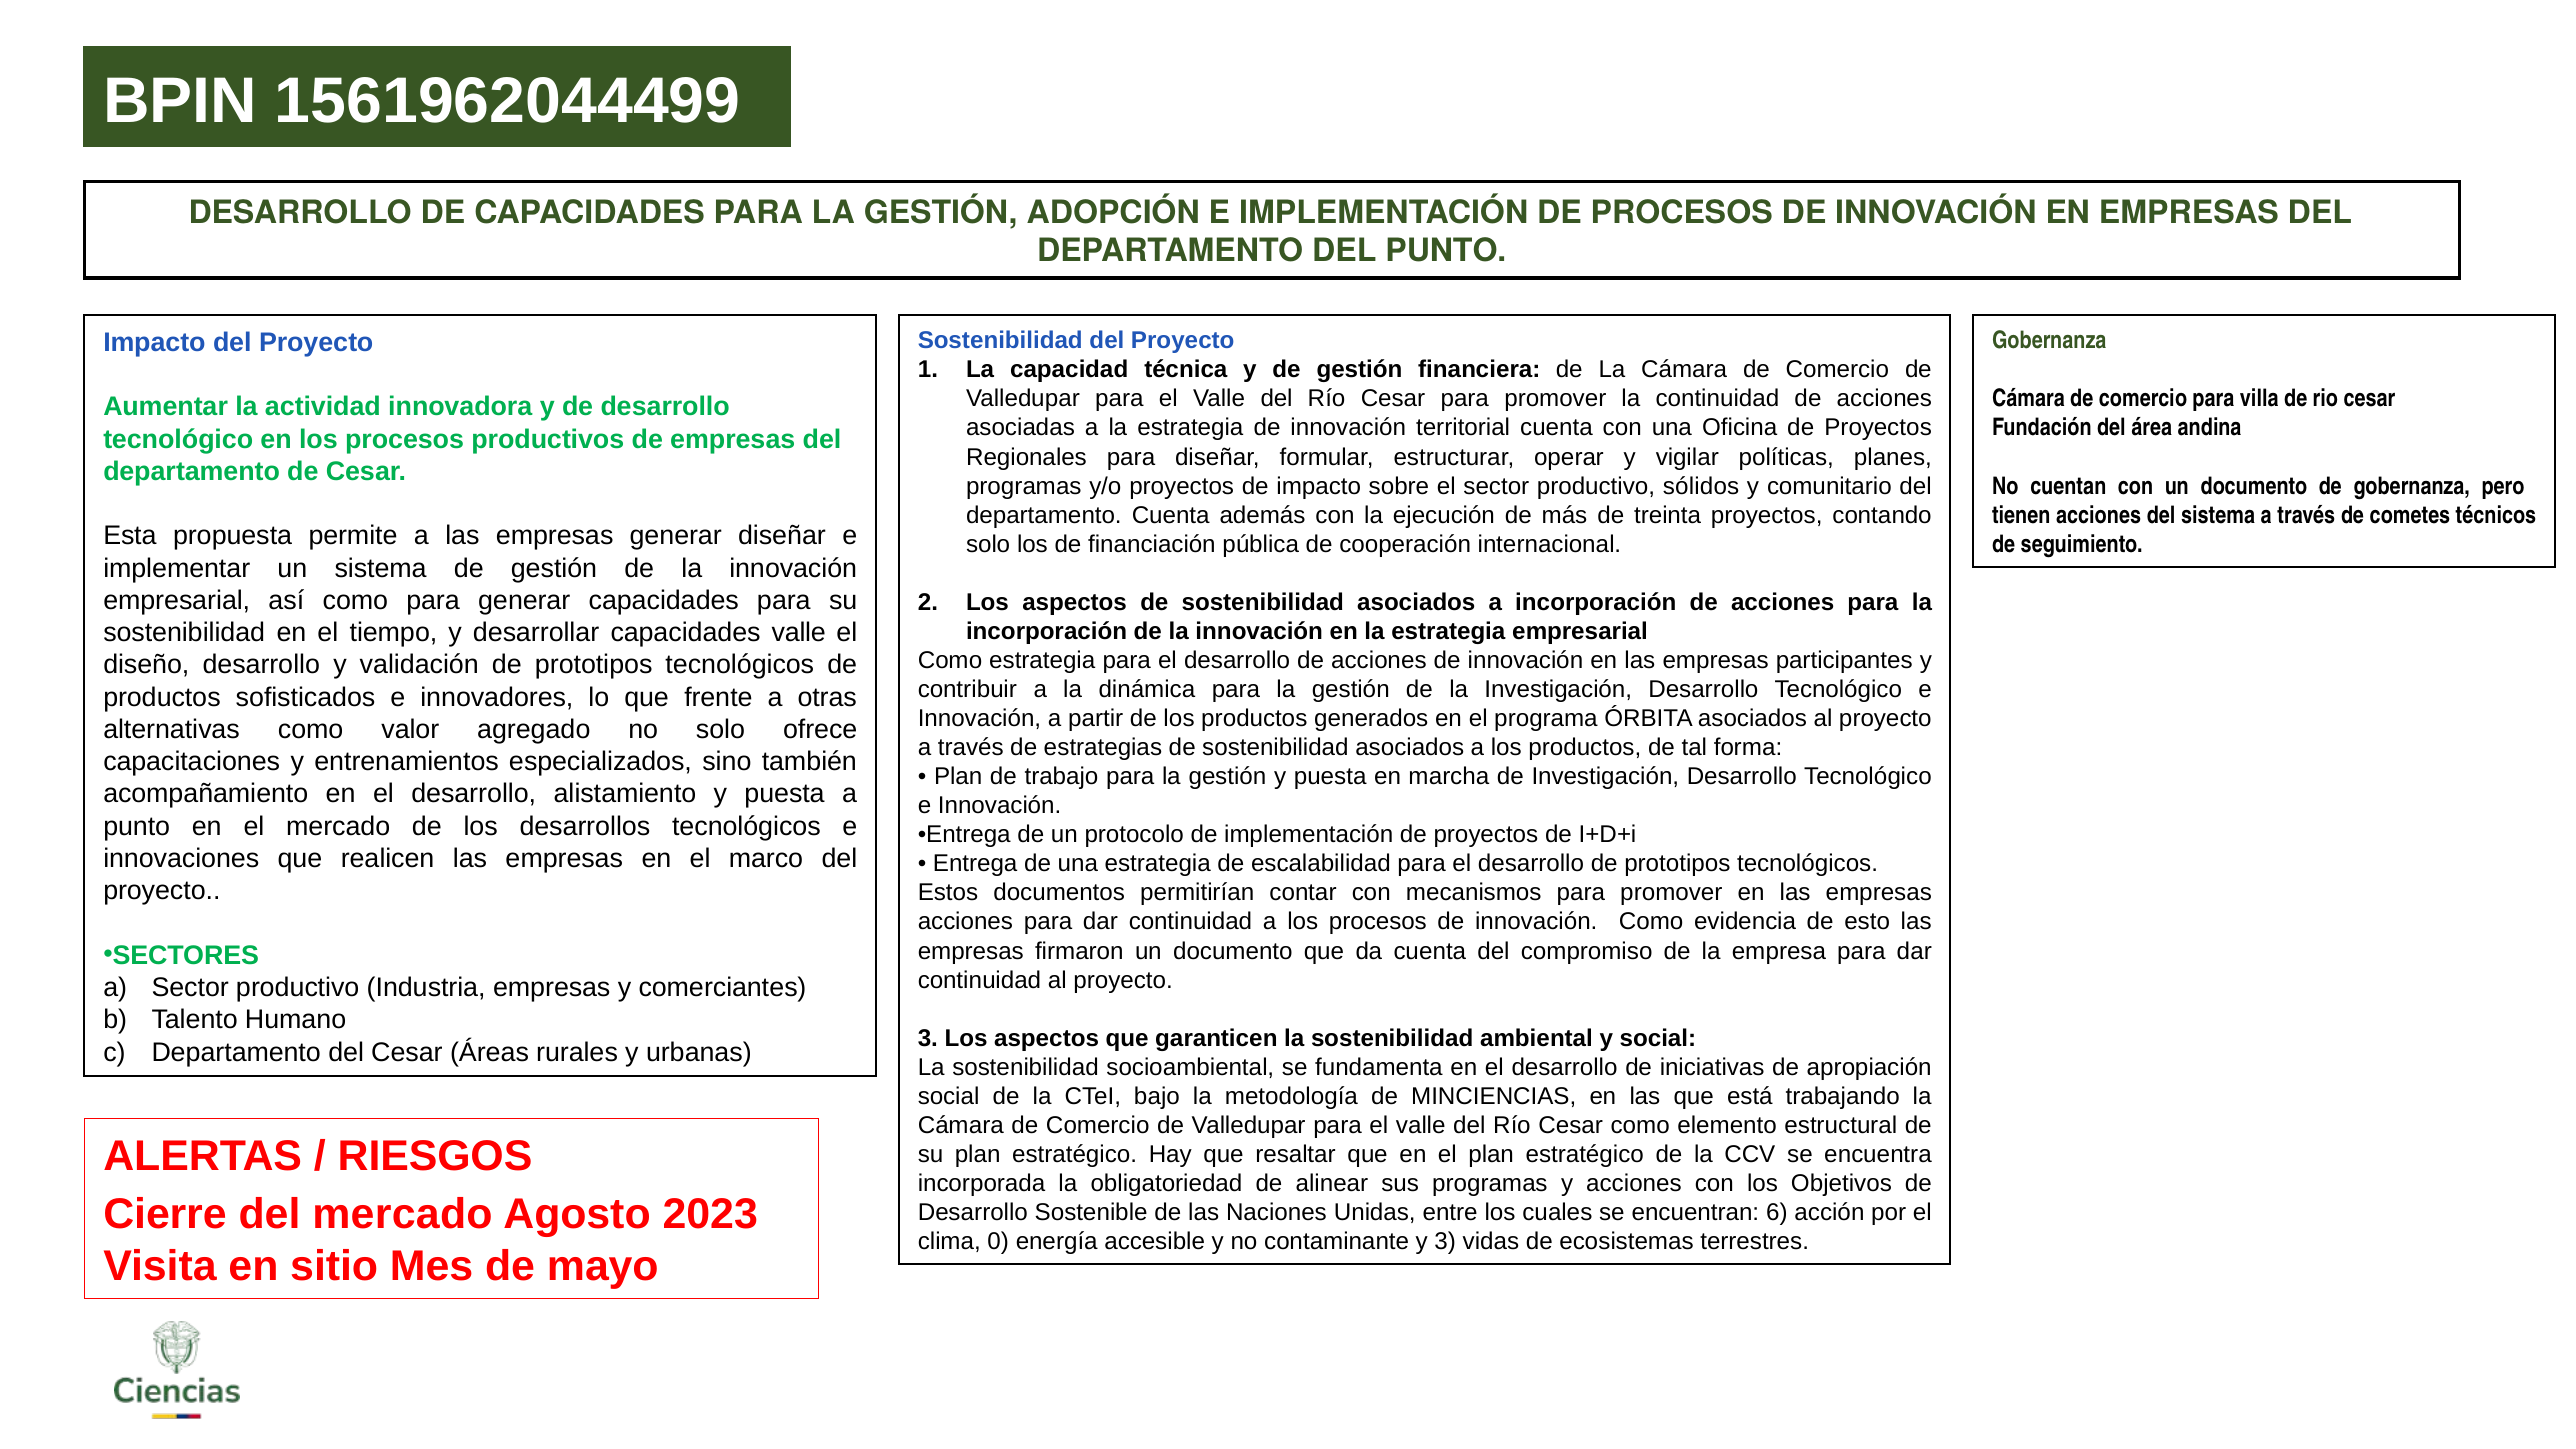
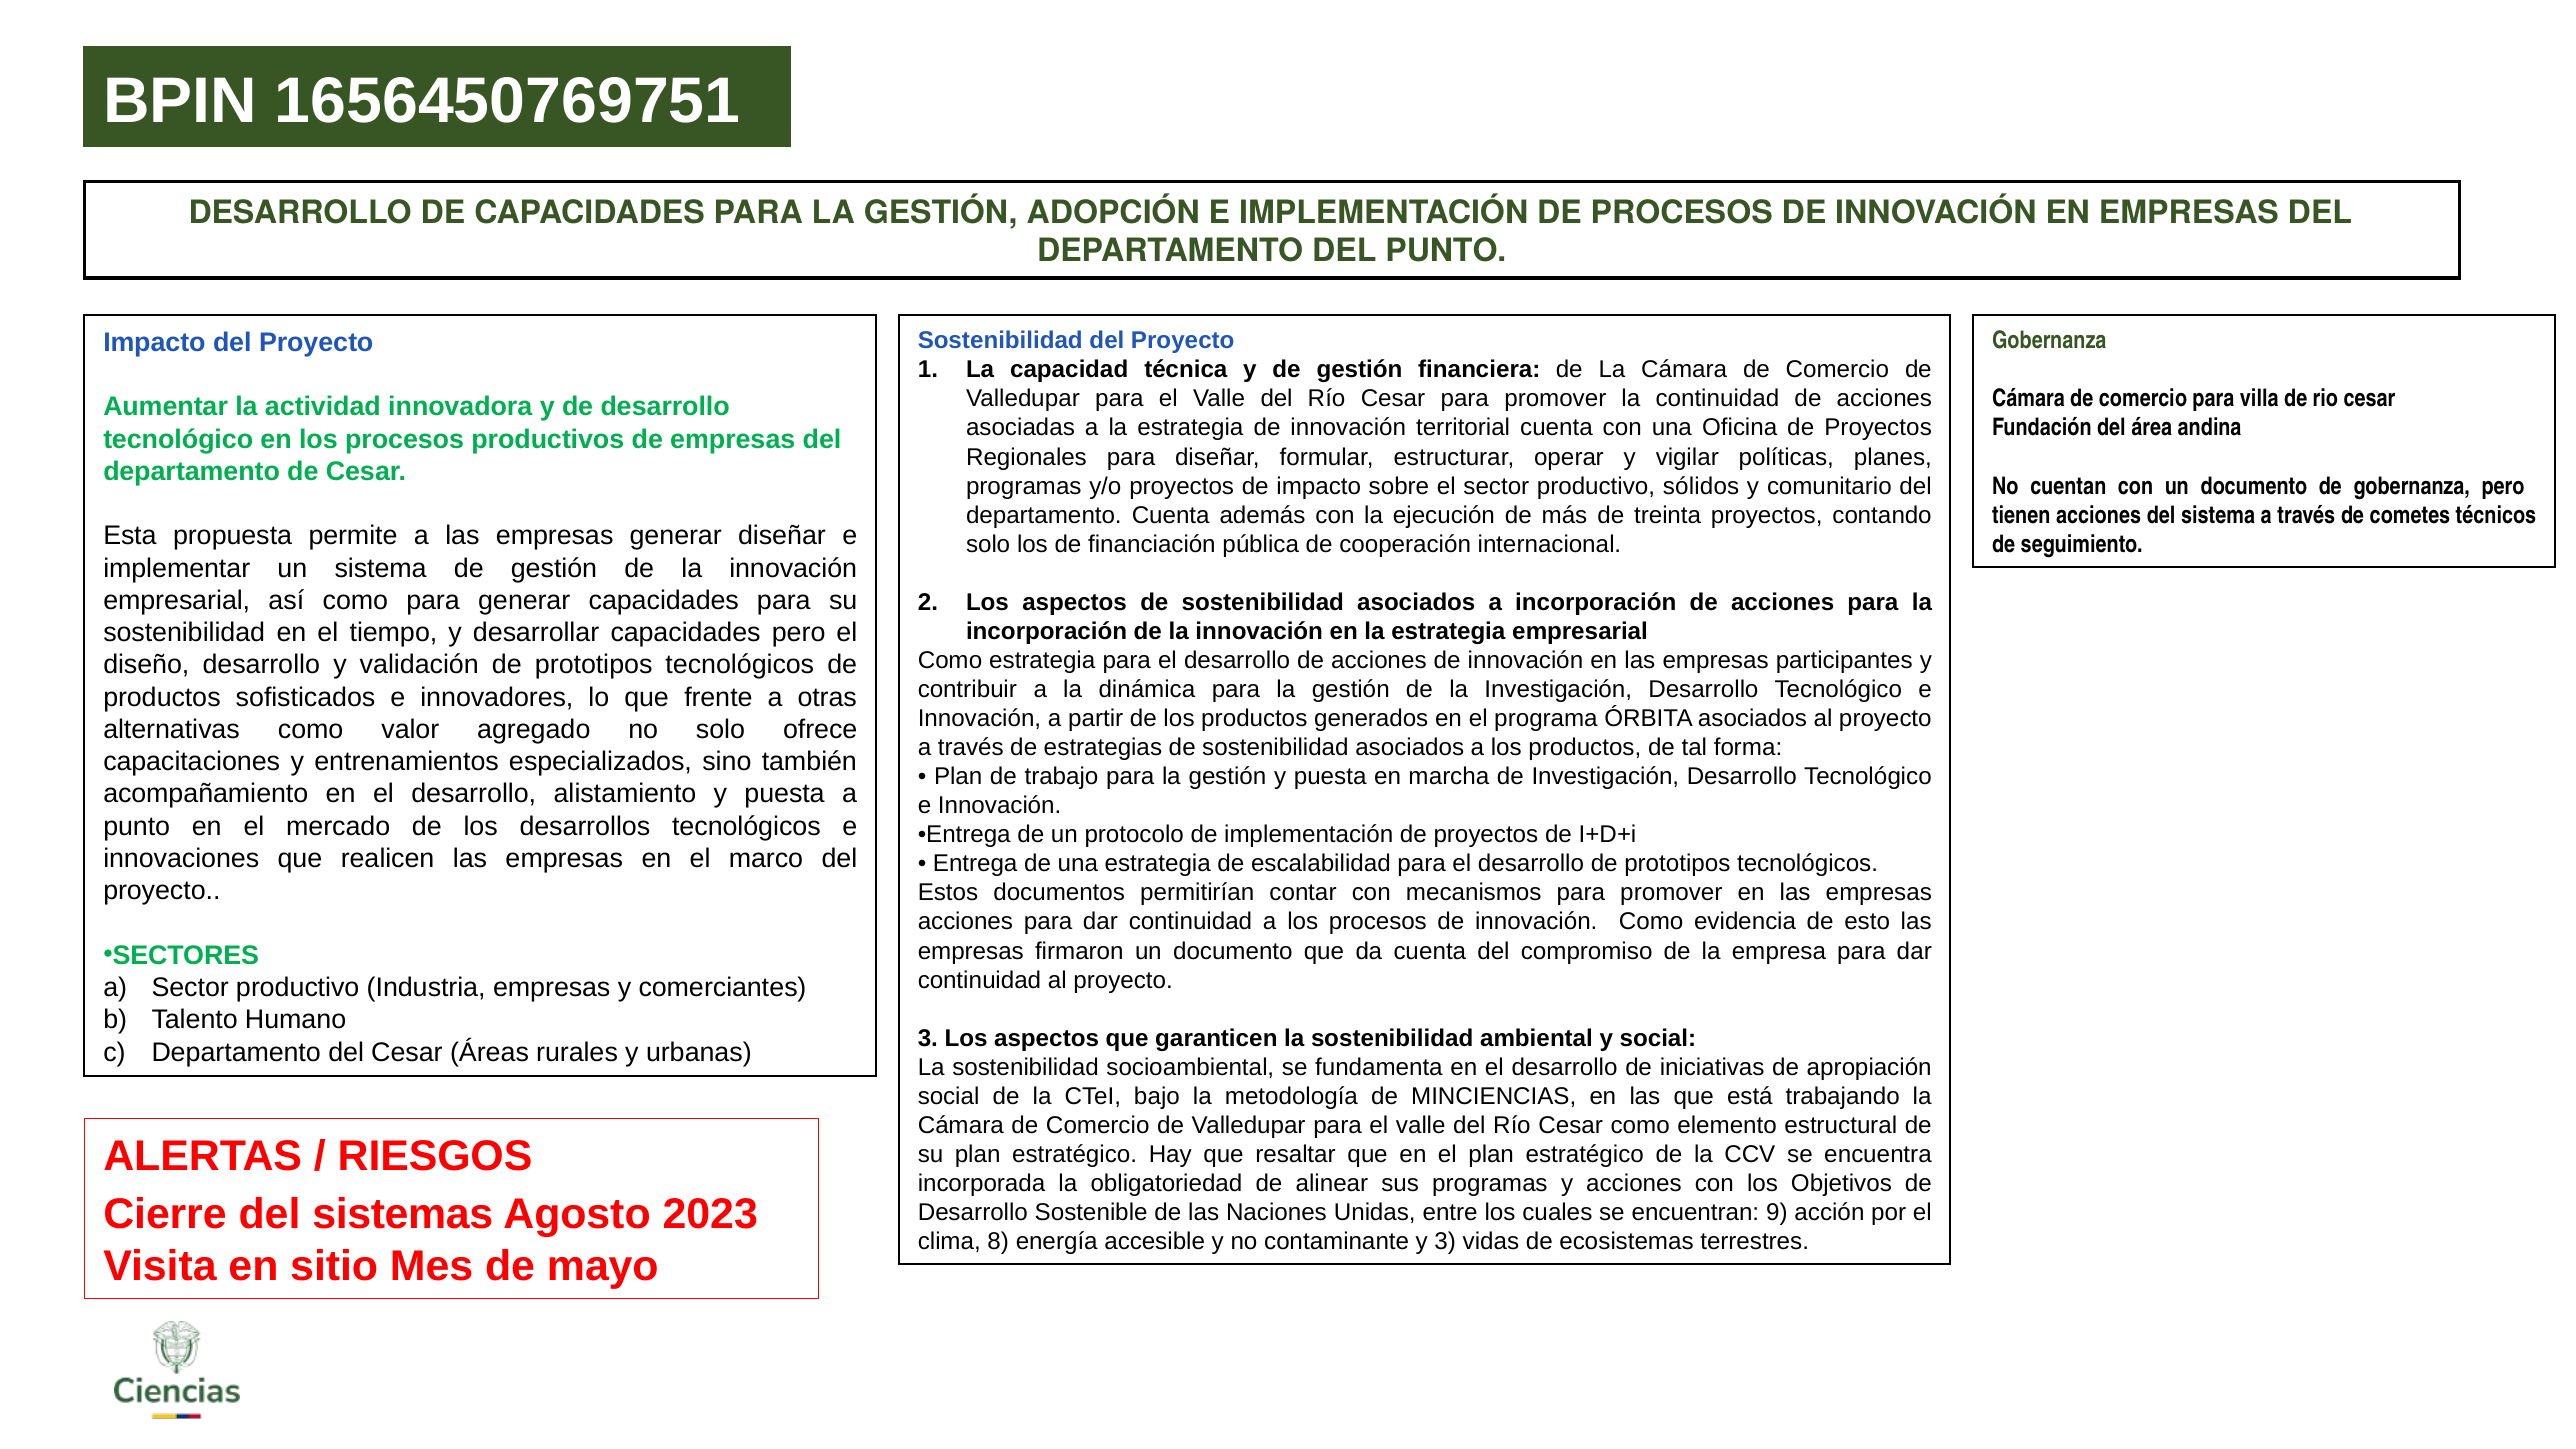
1561962044499: 1561962044499 -> 1656450769751
capacidades valle: valle -> pero
del mercado: mercado -> sistemas
6: 6 -> 9
0: 0 -> 8
